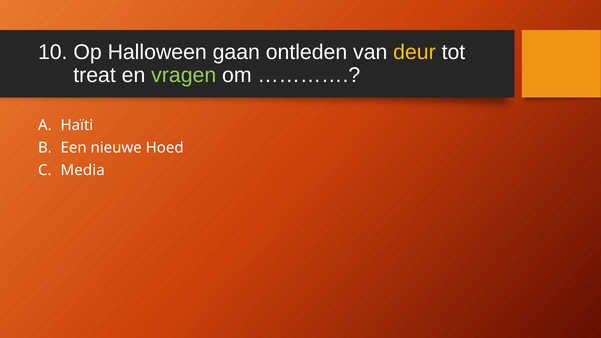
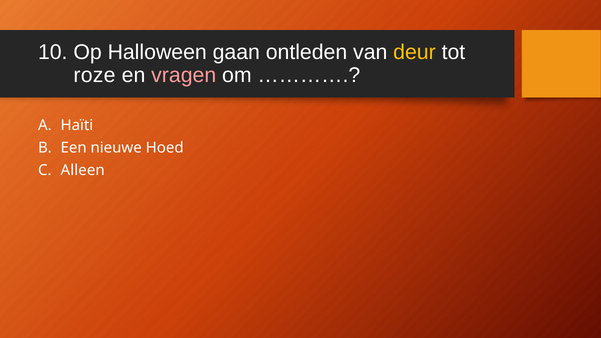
treat: treat -> roze
vragen colour: light green -> pink
Media: Media -> Alleen
